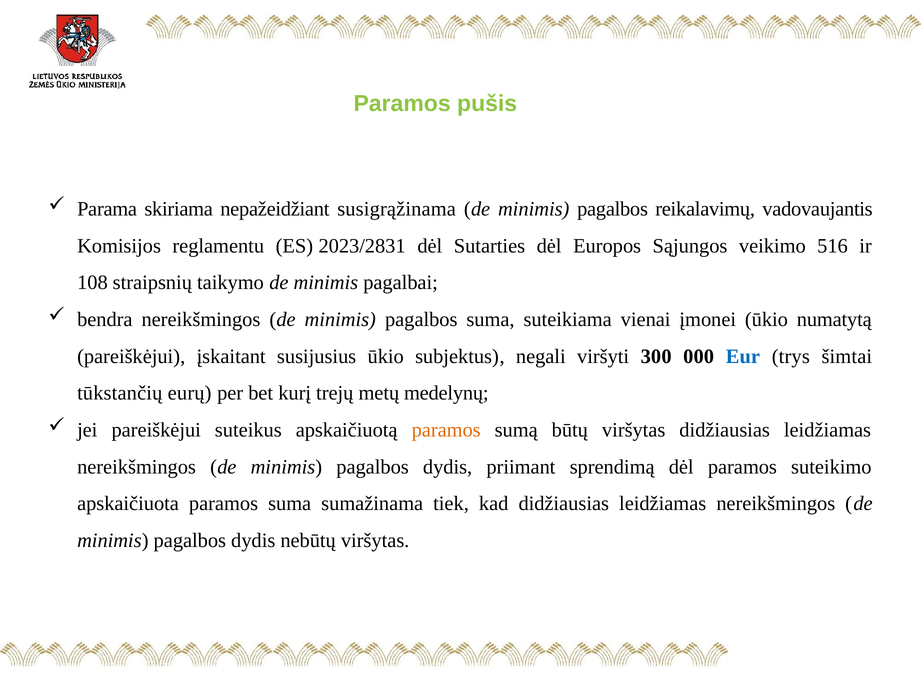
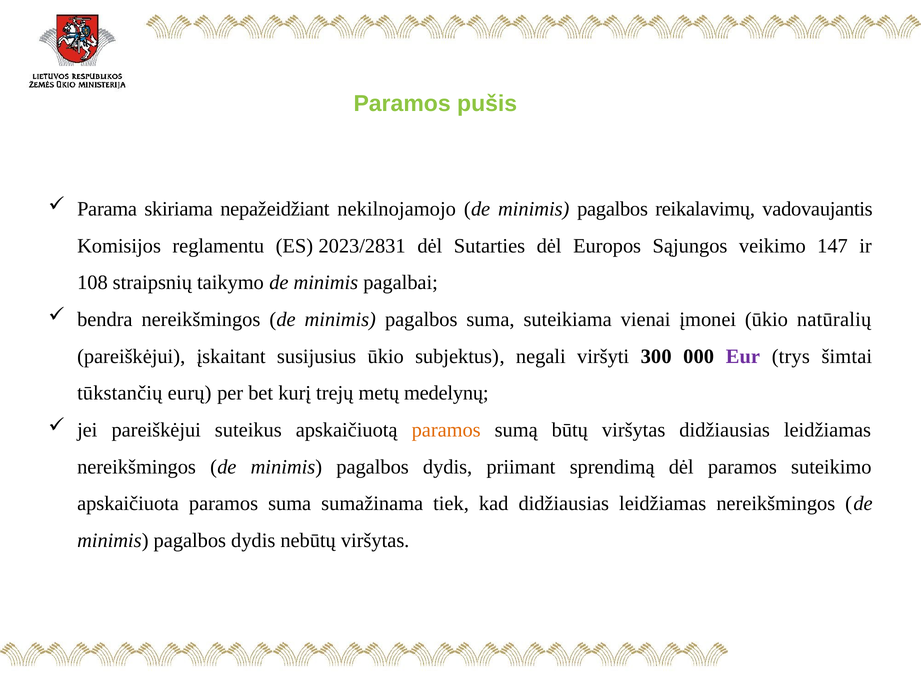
susigrąžinama: susigrąžinama -> nekilnojamojo
516: 516 -> 147
numatytą: numatytą -> natūralių
Eur colour: blue -> purple
